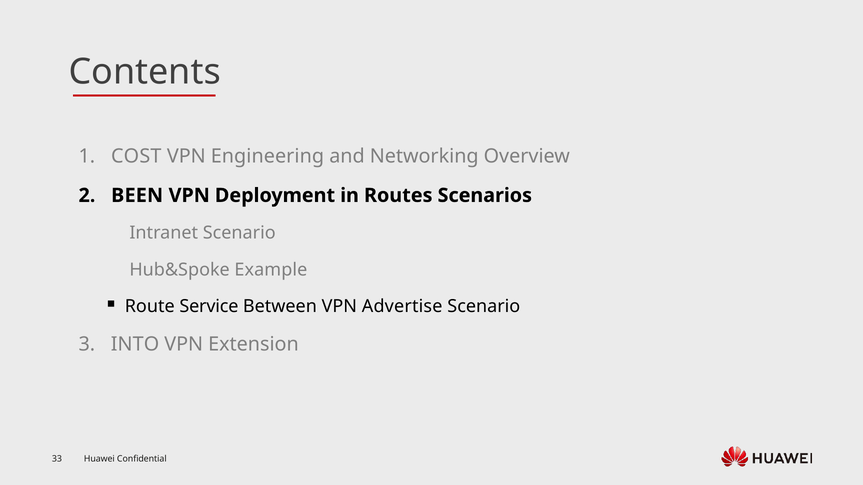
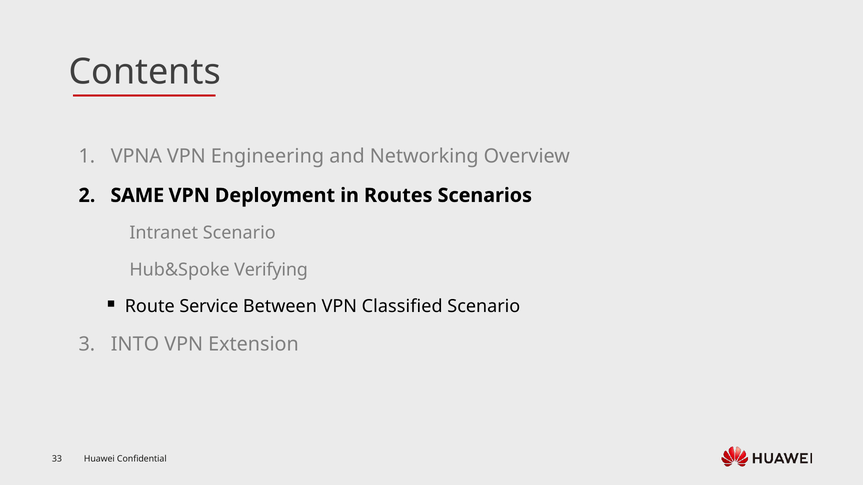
COST: COST -> VPNA
BEEN: BEEN -> SAME
Example: Example -> Verifying
Advertise: Advertise -> Classified
